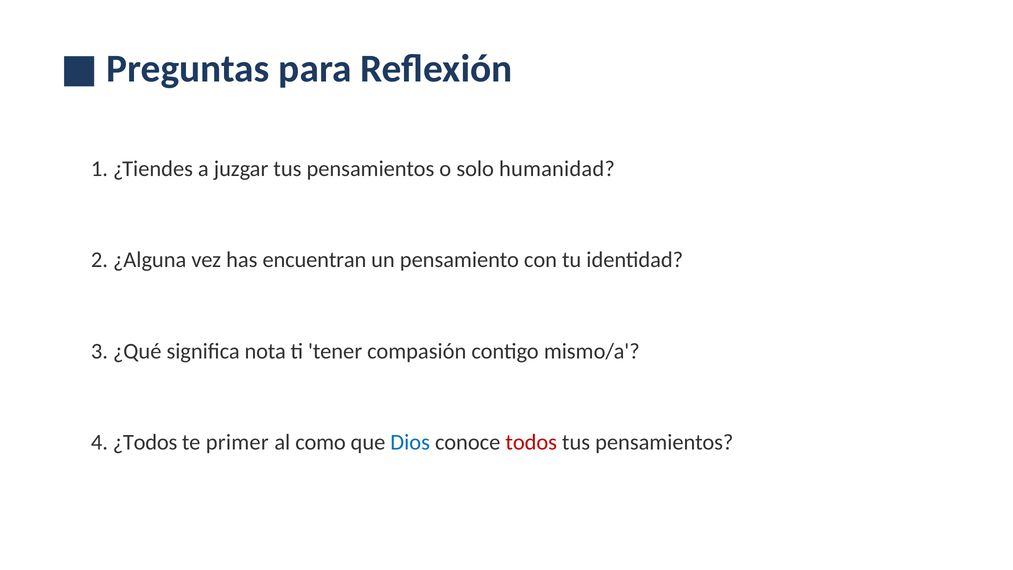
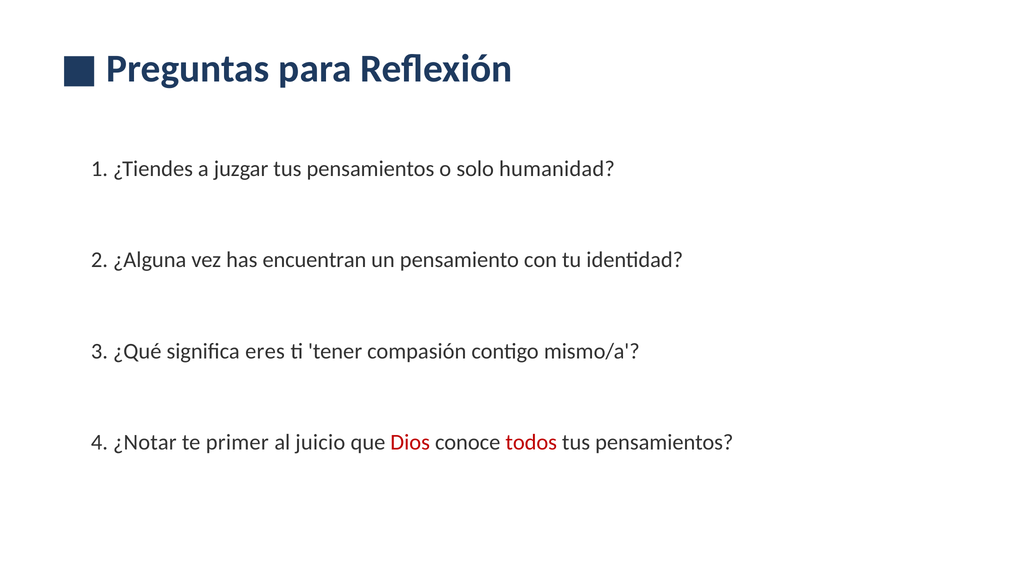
nota: nota -> eres
¿Todos: ¿Todos -> ¿Notar
como: como -> juicio
Dios colour: blue -> red
